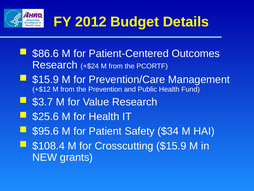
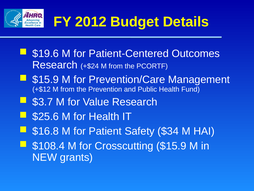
$86.6: $86.6 -> $19.6
$95.6: $95.6 -> $16.8
